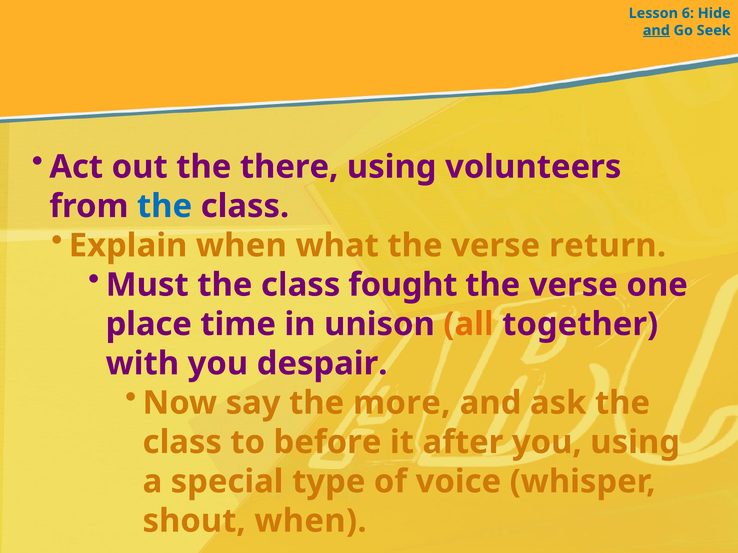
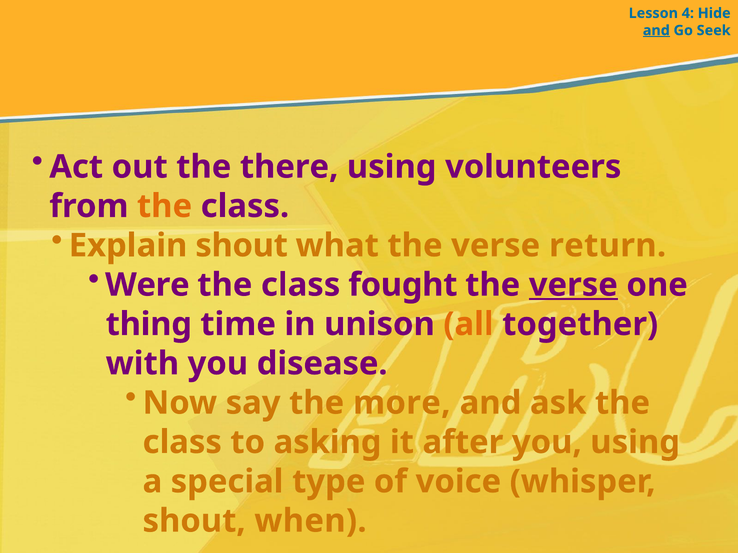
6: 6 -> 4
the at (165, 206) colour: blue -> orange
Explain when: when -> shout
Must: Must -> Were
verse at (573, 285) underline: none -> present
place: place -> thing
despair: despair -> disease
before: before -> asking
